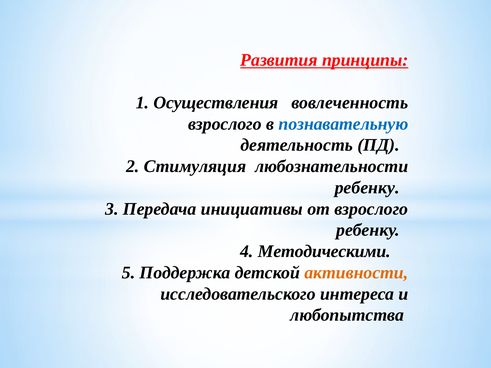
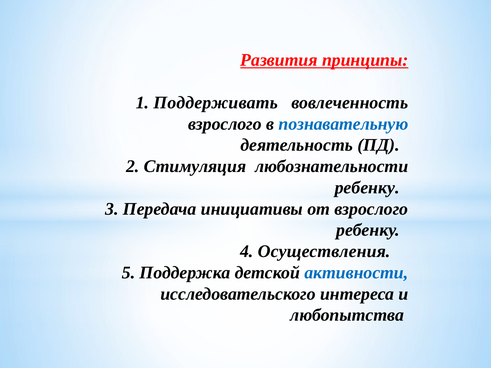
Осуществления: Осуществления -> Поддерживать
Методическими: Методическими -> Осуществления
активности colour: orange -> blue
